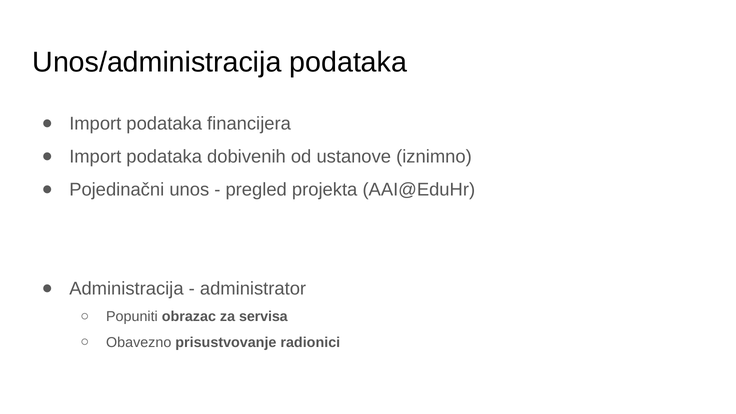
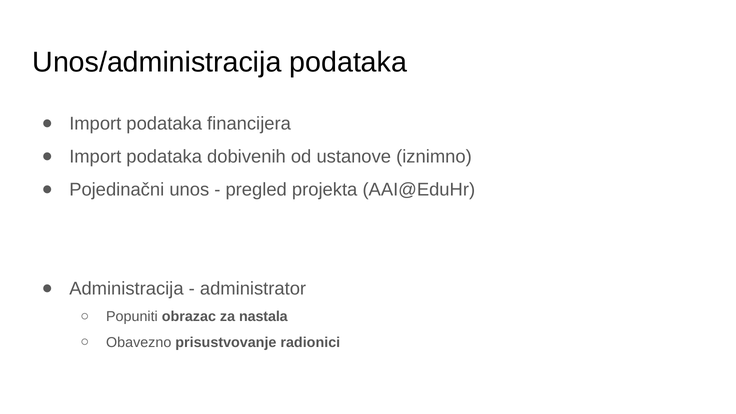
servisa: servisa -> nastala
